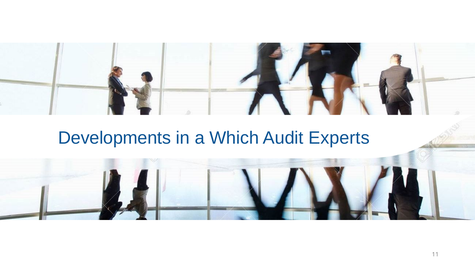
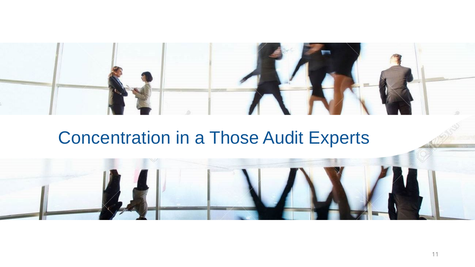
Developments: Developments -> Concentration
Which: Which -> Those
